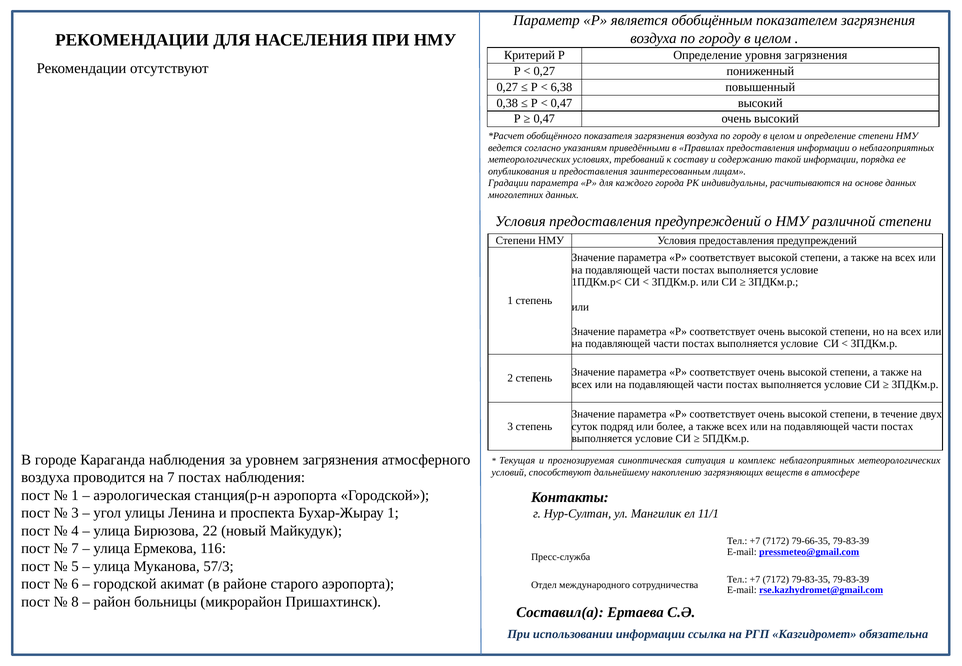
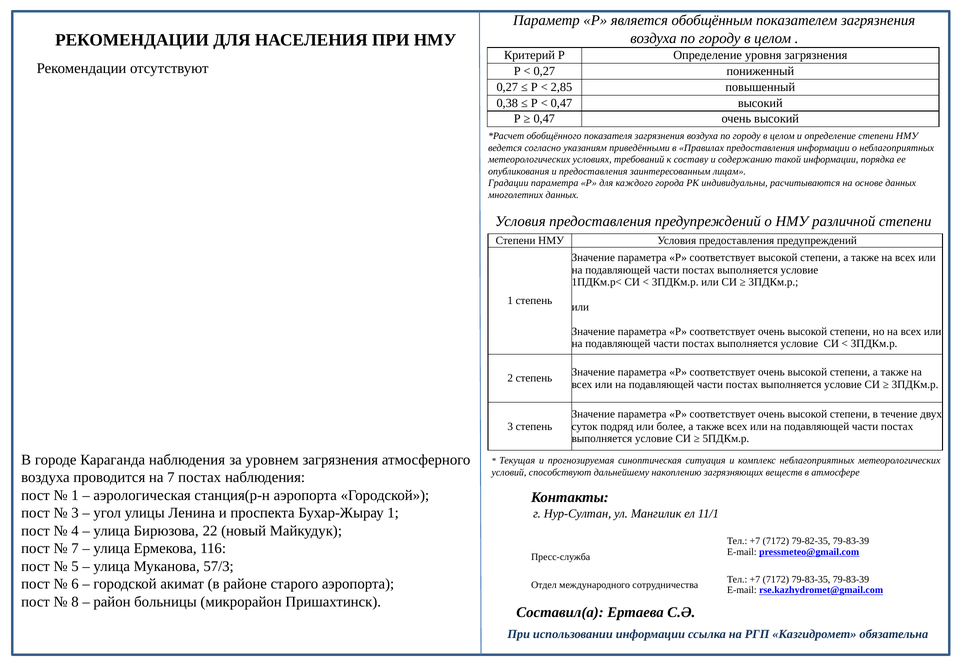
6,38: 6,38 -> 2,85
79-66-35: 79-66-35 -> 79-82-35
